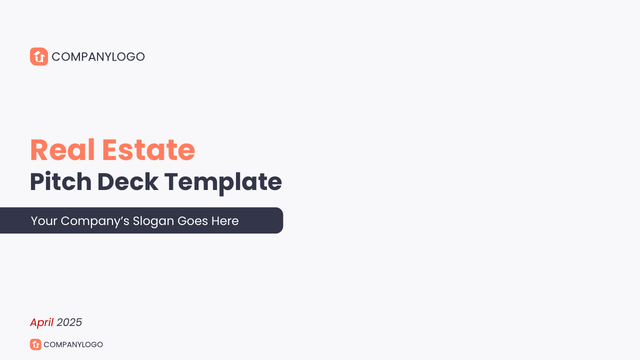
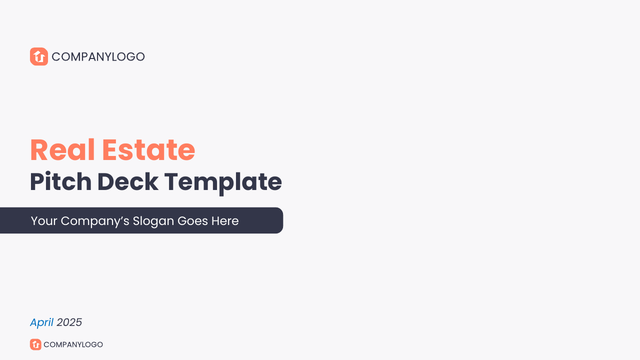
April colour: red -> blue
